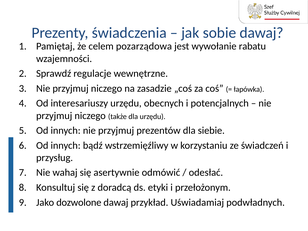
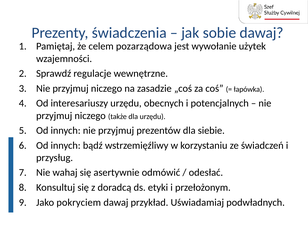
rabatu: rabatu -> użytek
dozwolone: dozwolone -> pokryciem
